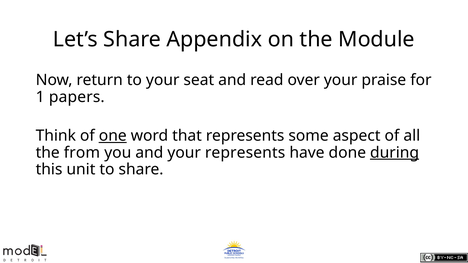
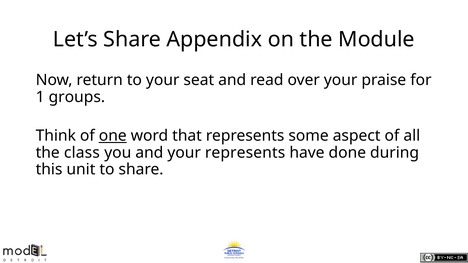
papers: papers -> groups
from: from -> class
during underline: present -> none
